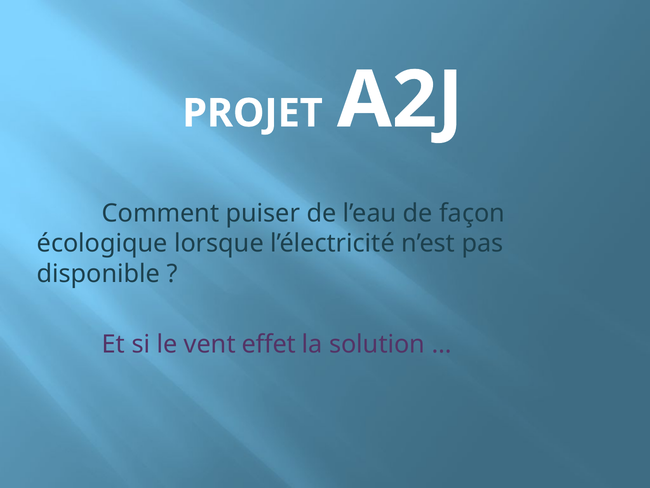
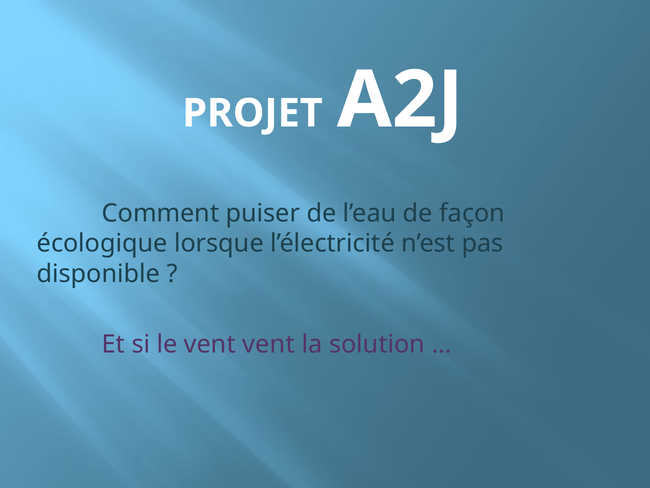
vent effet: effet -> vent
